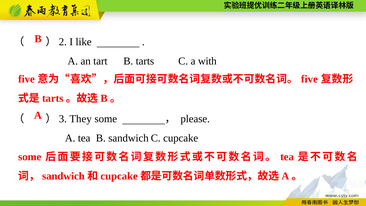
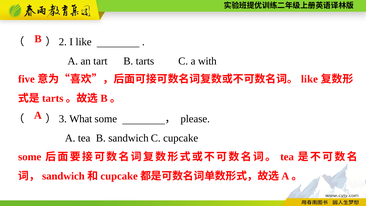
five at (309, 79): five -> like
They: They -> What
